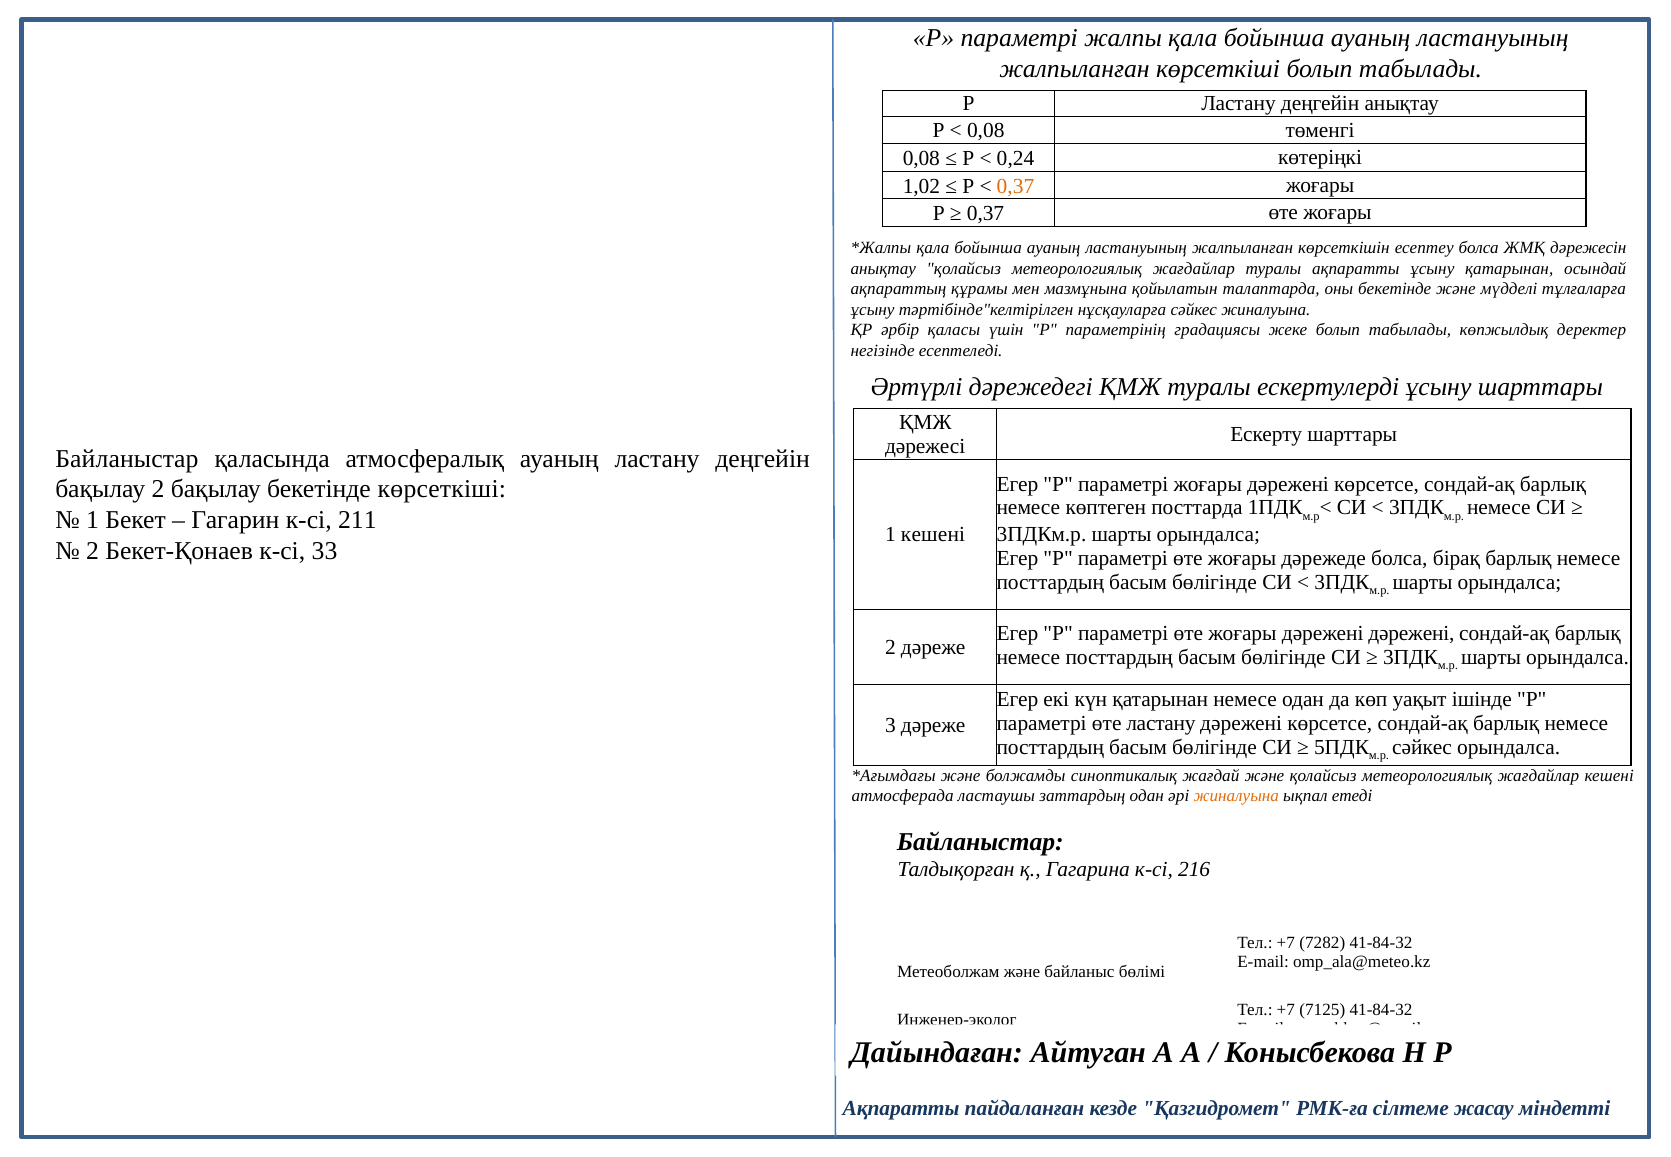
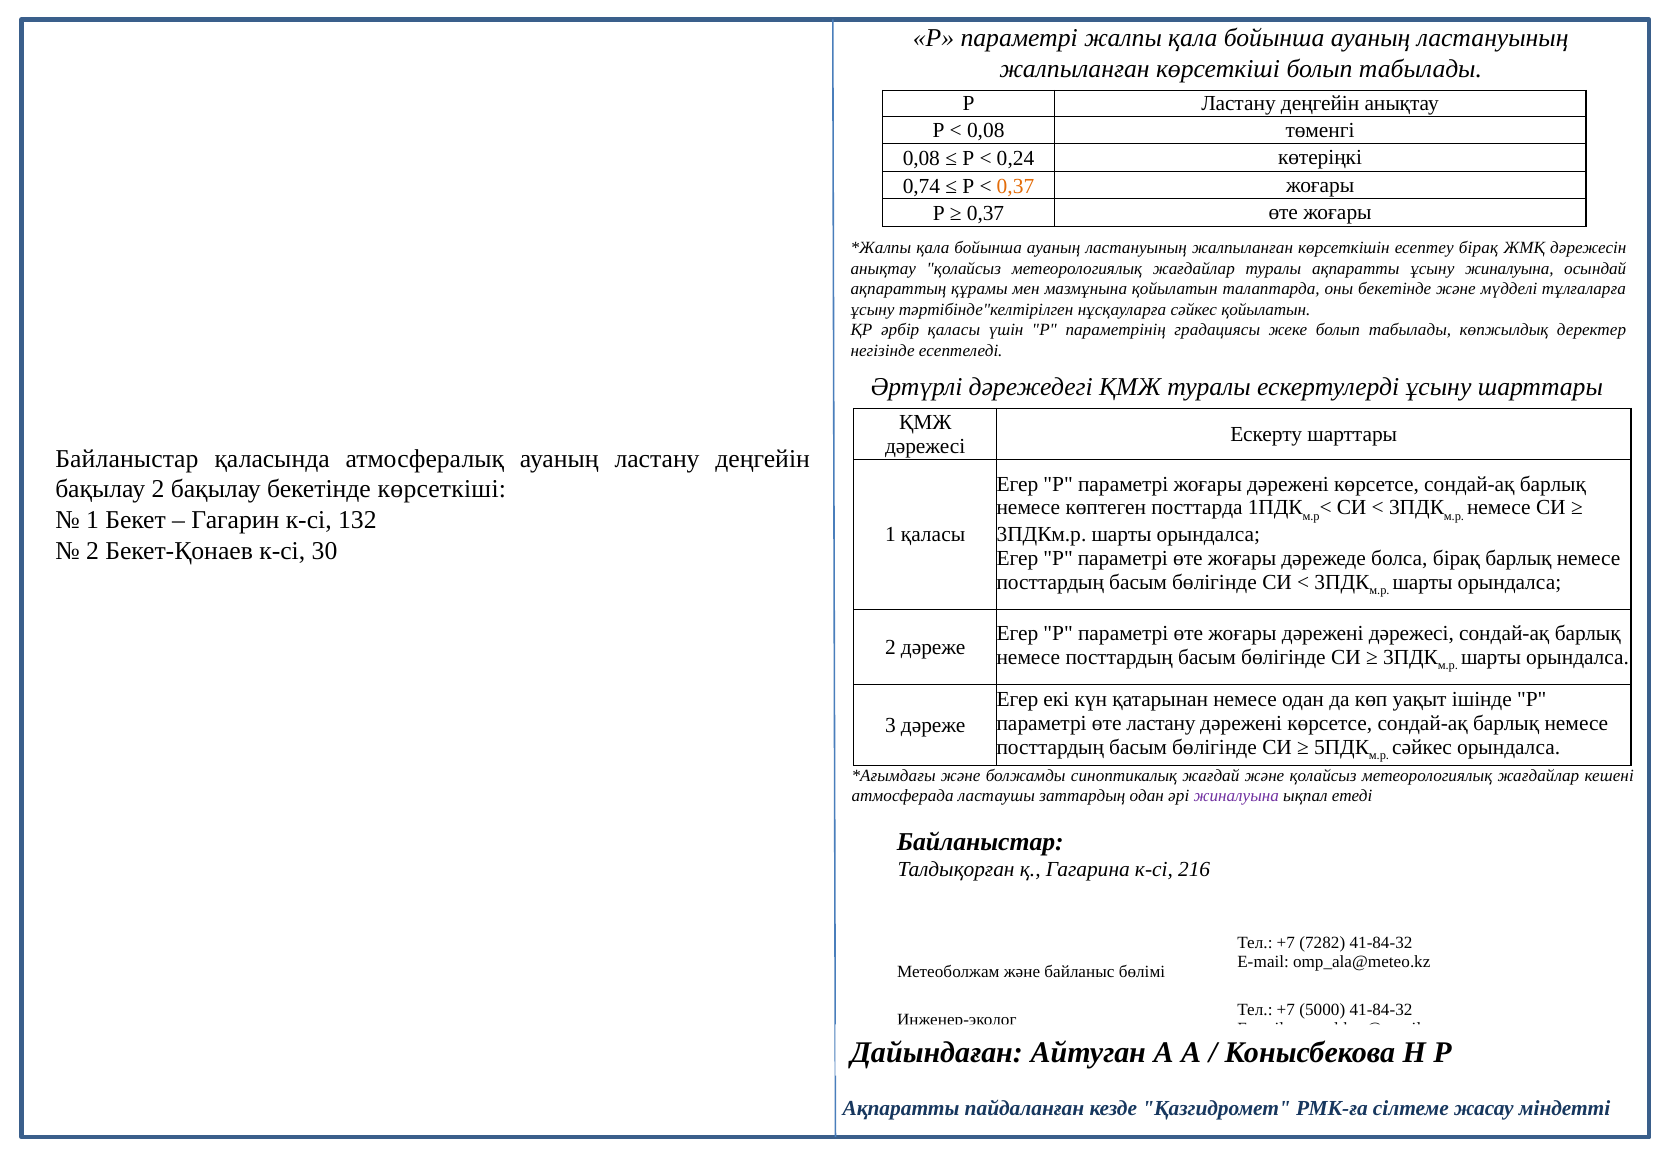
1,02: 1,02 -> 0,74
есептеу болса: болса -> бірақ
ұсыну қатарынан: қатарынан -> жиналуына
сәйкес жиналуына: жиналуына -> қойылатын
211: 211 -> 132
1 кешені: кешені -> қаласы
33: 33 -> 30
дәрежені дәрежені: дәрежені -> дәрежесі
жиналуына at (1236, 796) colour: orange -> purple
7125: 7125 -> 5000
